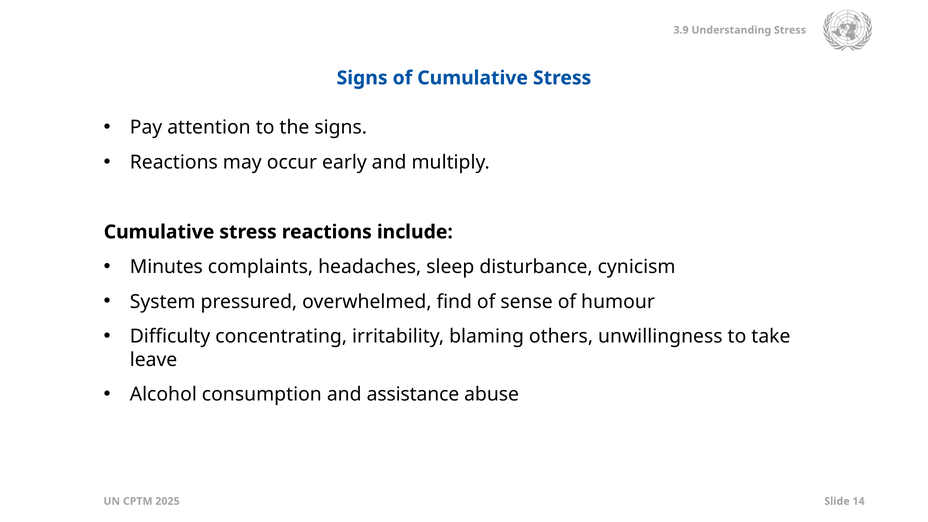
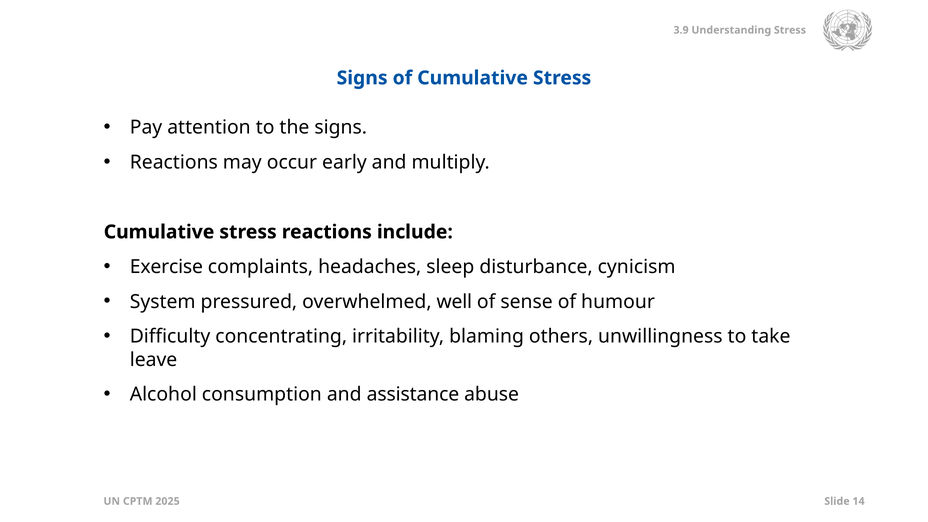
Minutes: Minutes -> Exercise
find: find -> well
